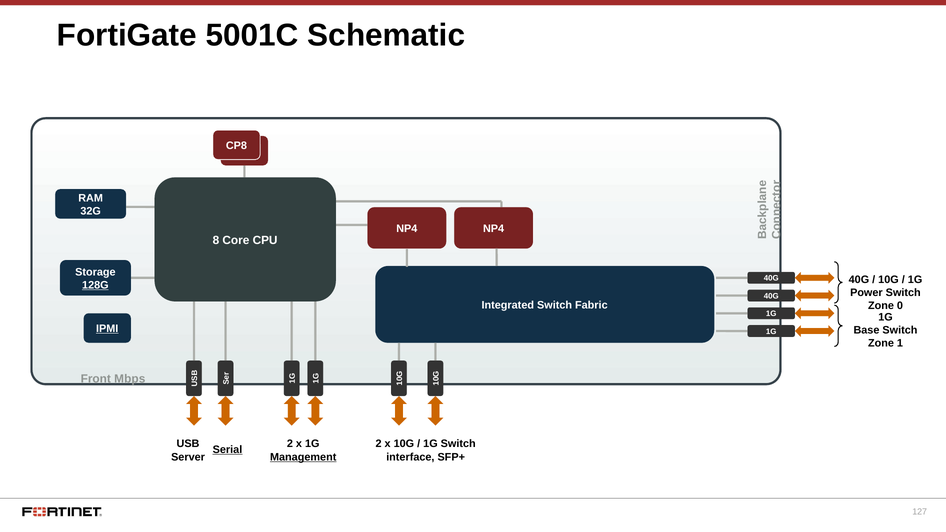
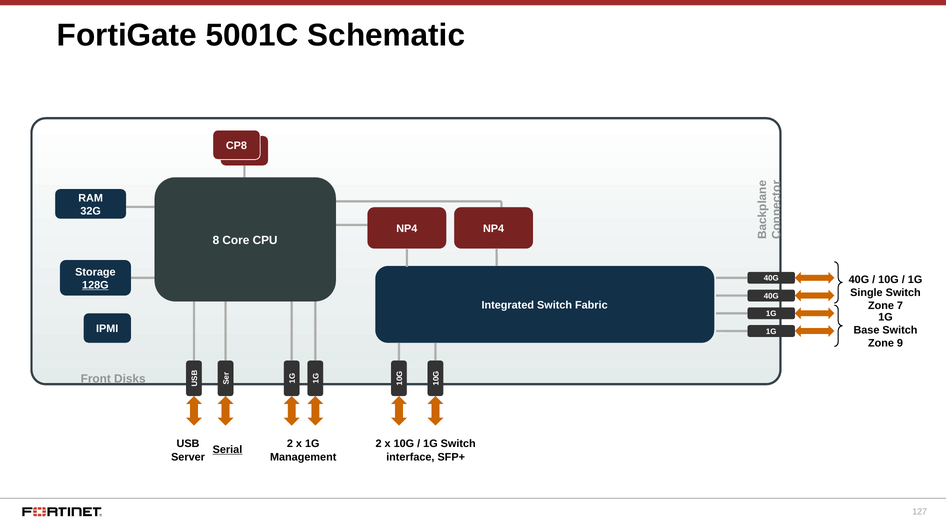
Power: Power -> Single
Zone 0: 0 -> 7
IPMI underline: present -> none
Zone 1: 1 -> 9
Mbps: Mbps -> Disks
Management underline: present -> none
